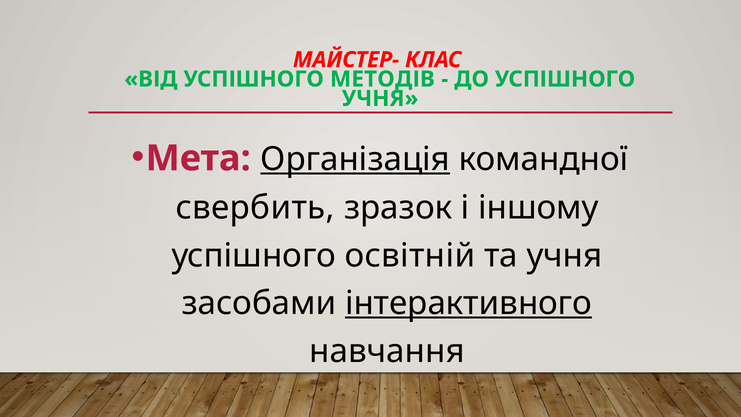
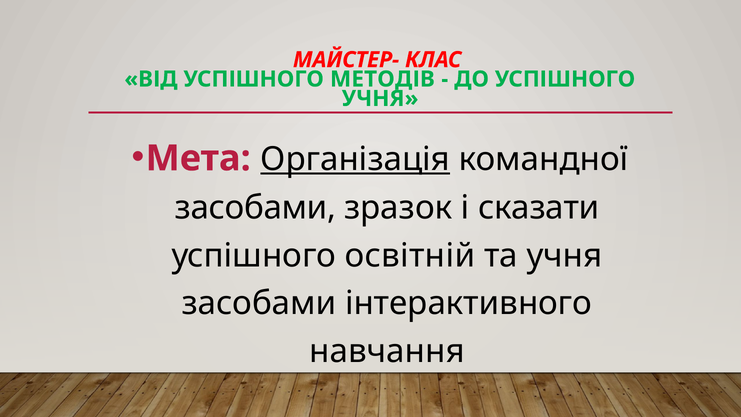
свербить at (255, 208): свербить -> засобами
іншому: іншому -> сказати
інтерактивного underline: present -> none
